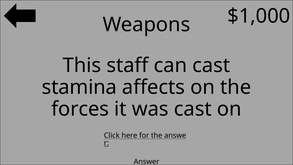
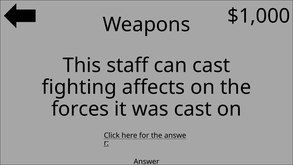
stamina: stamina -> fighting
